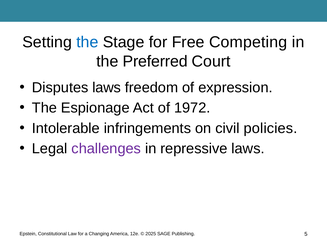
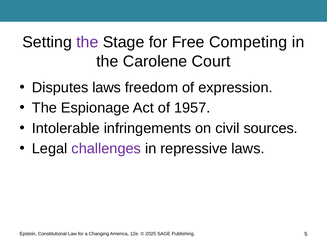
the at (87, 42) colour: blue -> purple
Preferred: Preferred -> Carolene
1972: 1972 -> 1957
policies: policies -> sources
